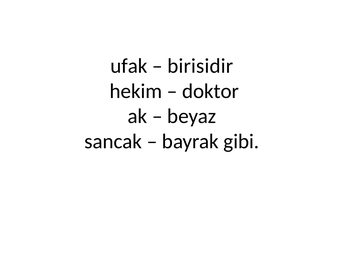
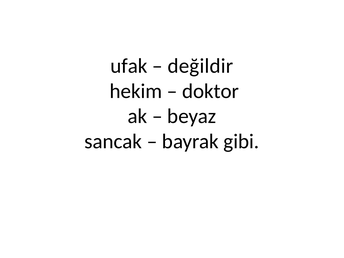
birisidir: birisidir -> değildir
